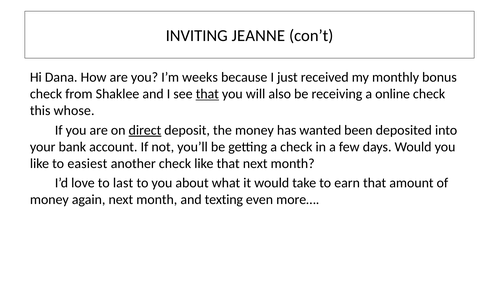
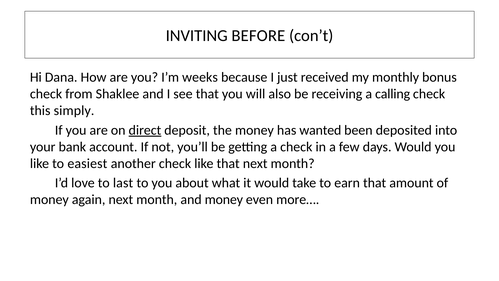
JEANNE: JEANNE -> BEFORE
that at (207, 94) underline: present -> none
online: online -> calling
whose: whose -> simply
and texting: texting -> money
